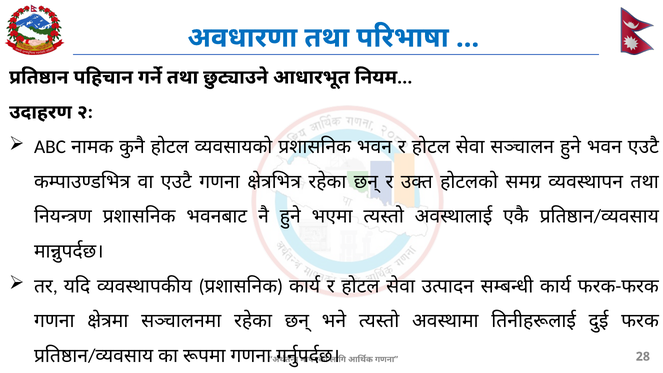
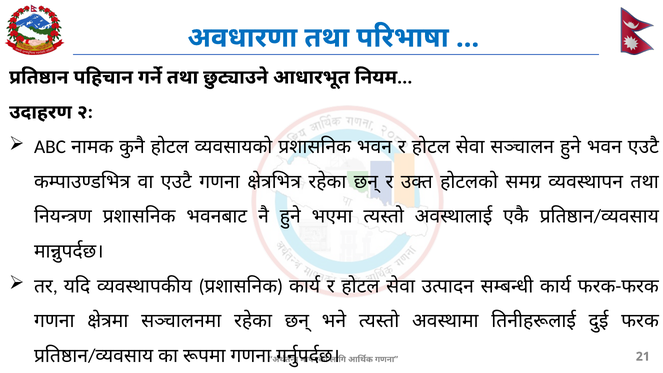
28: 28 -> 21
